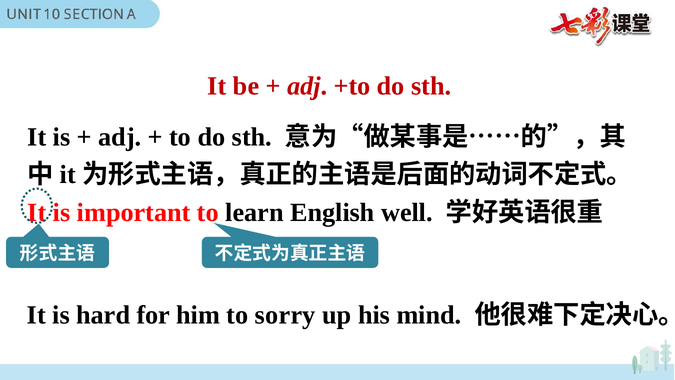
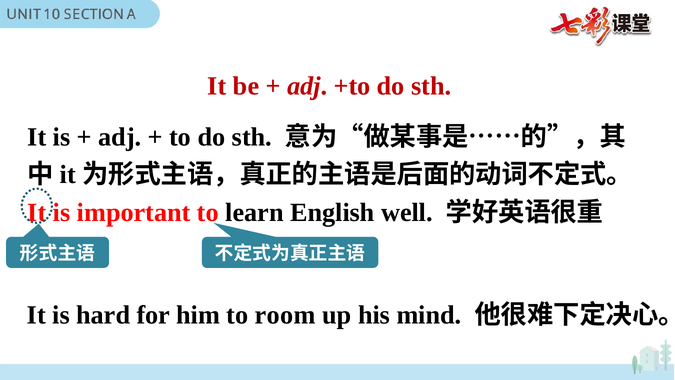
sorry: sorry -> room
